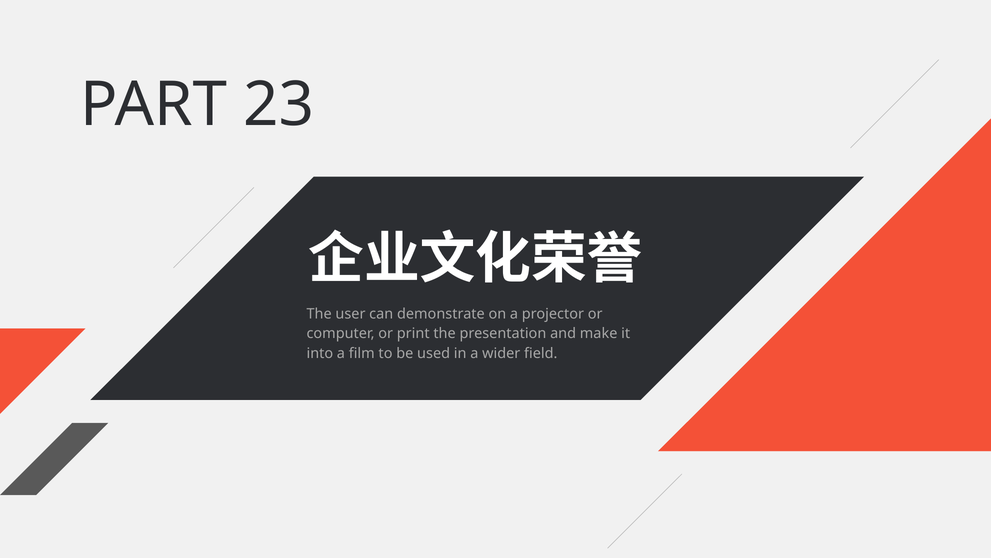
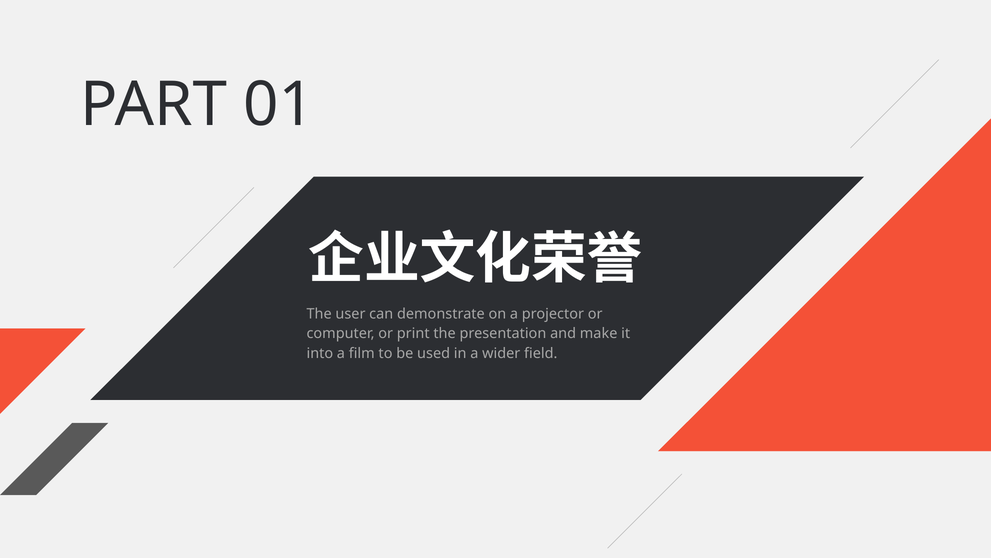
23: 23 -> 01
